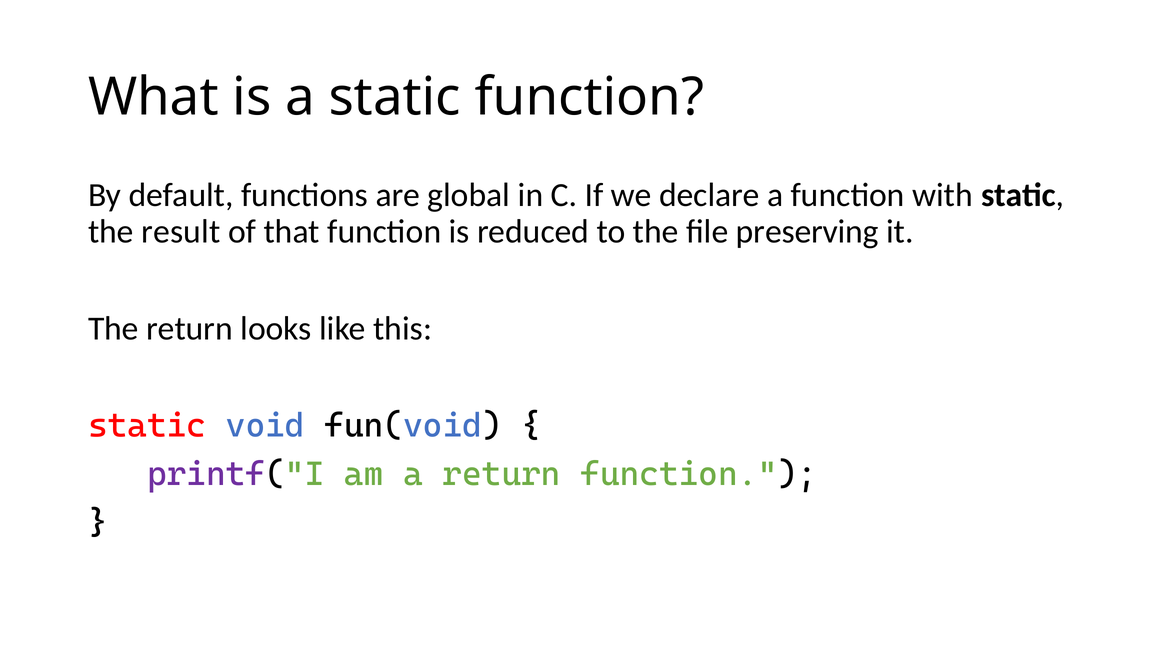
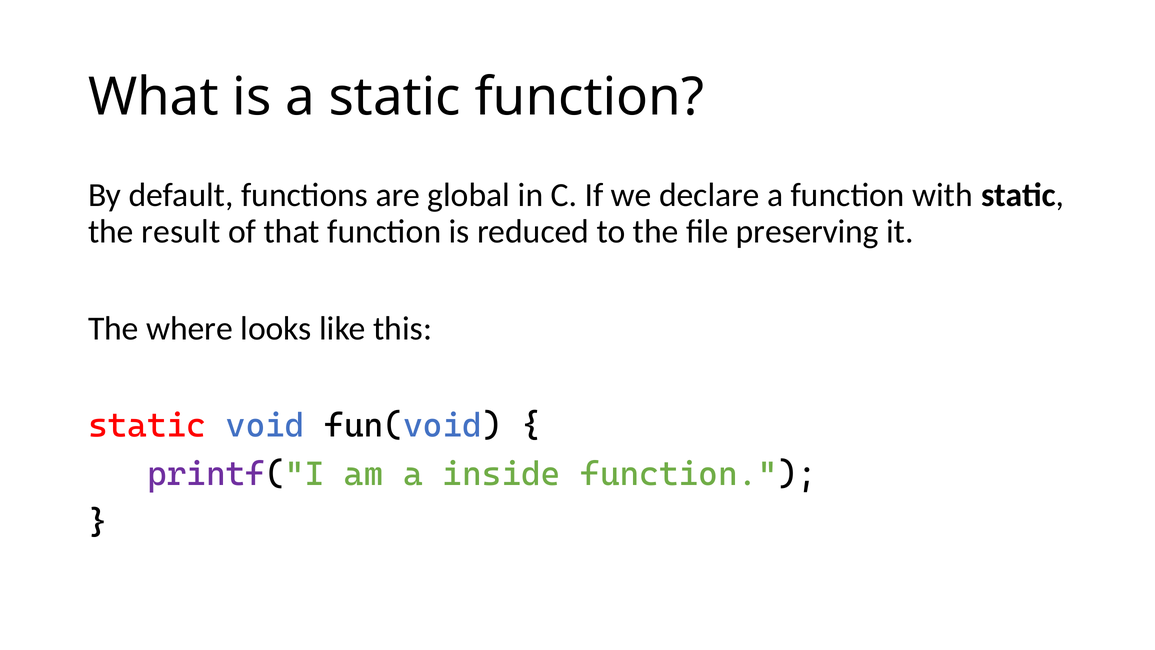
The return: return -> where
a return: return -> inside
